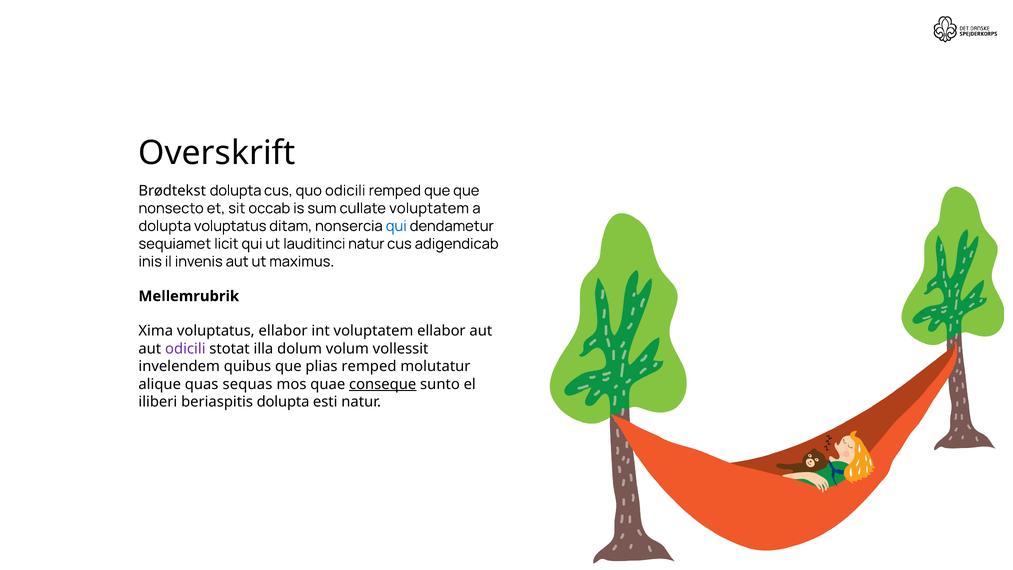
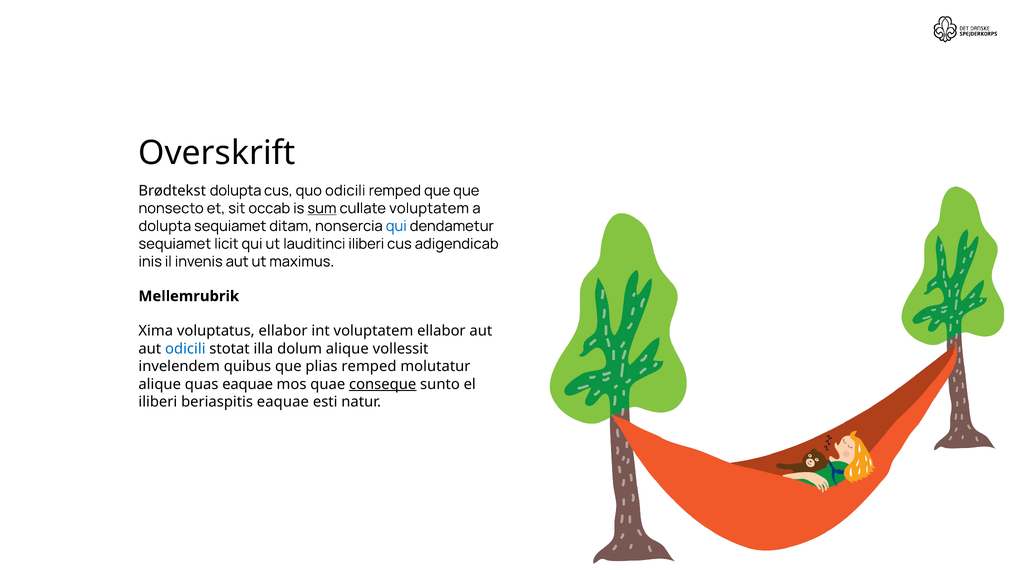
sum underline: none -> present
dolupta voluptatus: voluptatus -> sequiamet
lauditinci natur: natur -> iliberi
odicili at (185, 349) colour: purple -> blue
dolum volum: volum -> alique
quas sequas: sequas -> eaquae
beriaspitis dolupta: dolupta -> eaquae
